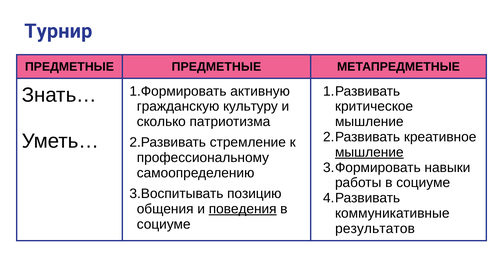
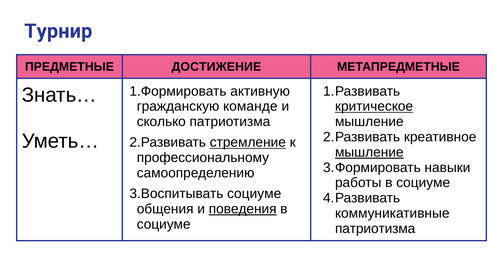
ПРЕДМЕТНЫЕ ПРЕДМЕТНЫЕ: ПРЕДМЕТНЫЕ -> ДОСТИЖЕНИЕ
культуру: культуру -> команде
критическое underline: none -> present
стремление underline: none -> present
позицию at (254, 194): позицию -> социуме
результатов at (375, 228): результатов -> патриотизма
